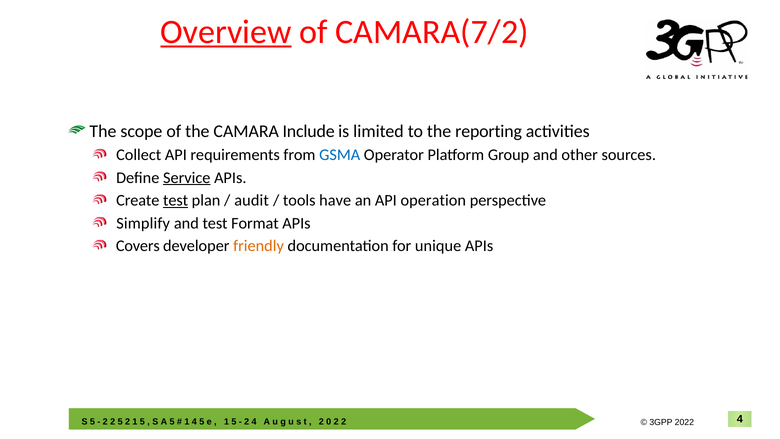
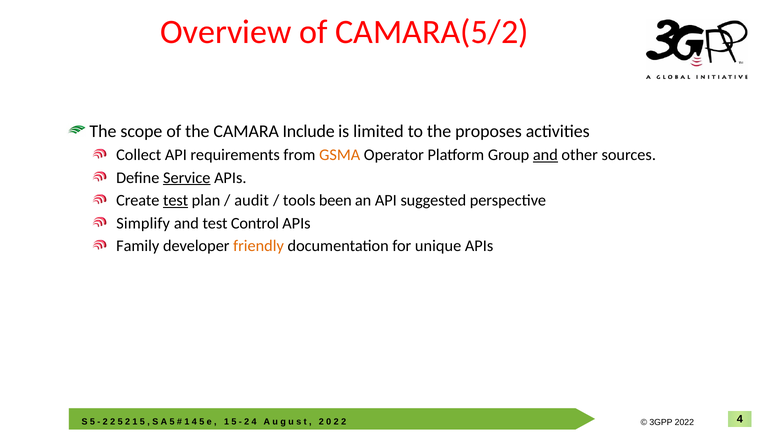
Overview underline: present -> none
CAMARA(7/2: CAMARA(7/2 -> CAMARA(5/2
reporting: reporting -> proposes
GSMA colour: blue -> orange
and at (545, 155) underline: none -> present
have: have -> been
operation: operation -> suggested
Format: Format -> Control
Covers: Covers -> Family
